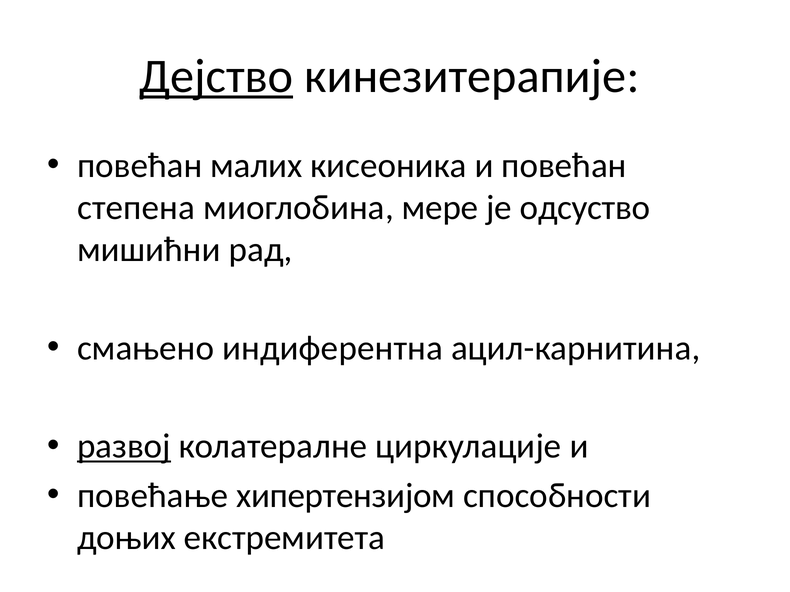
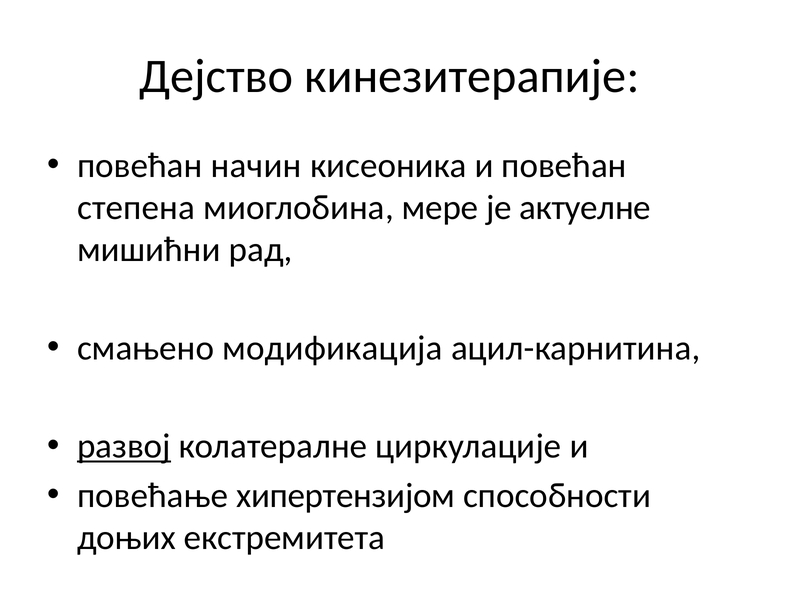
Дејство underline: present -> none
малих: малих -> начин
одсуство: одсуство -> актуелне
индиферентна: индиферентна -> модификација
